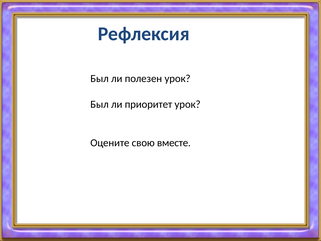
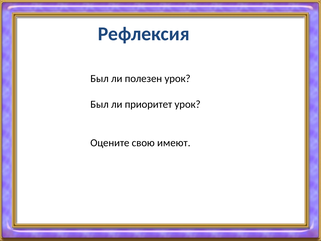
вместе: вместе -> имеют
